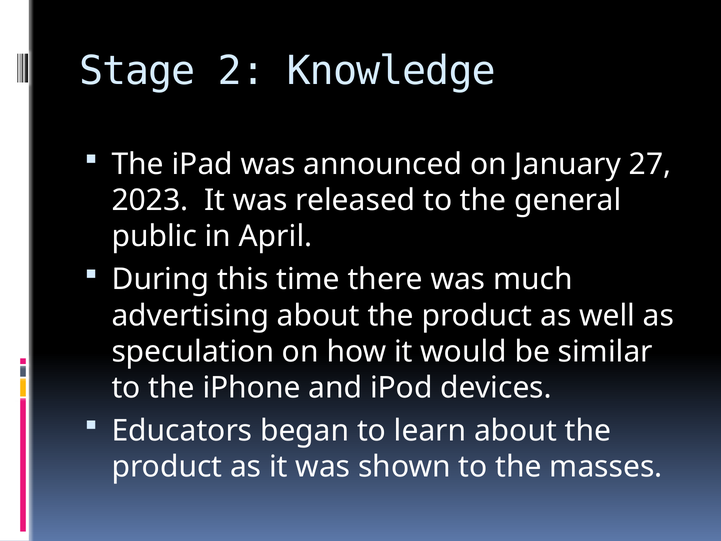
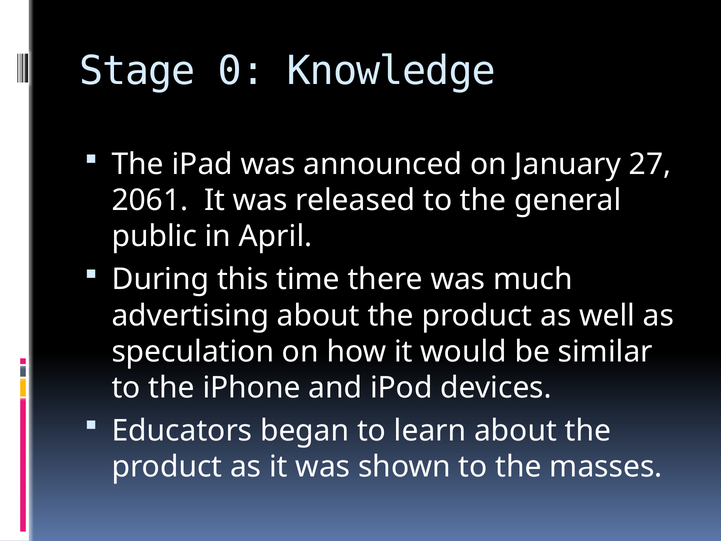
2: 2 -> 0
2023: 2023 -> 2061
